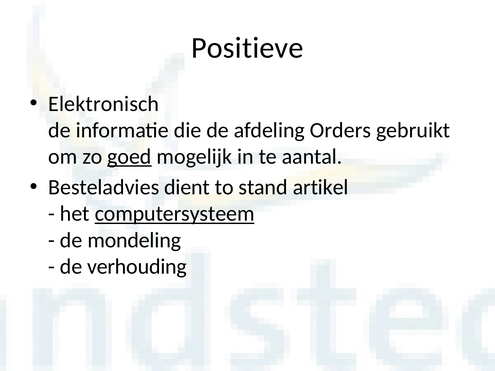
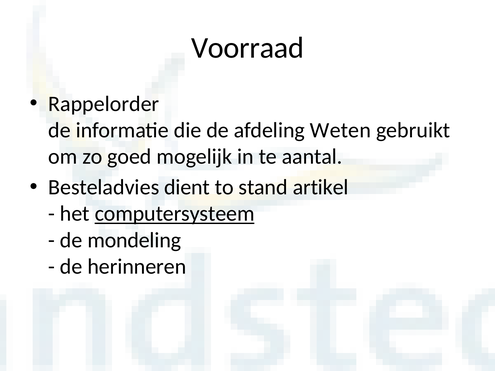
Positieve: Positieve -> Voorraad
Elektronisch: Elektronisch -> Rappelorder
Orders: Orders -> Weten
goed underline: present -> none
verhouding: verhouding -> herinneren
